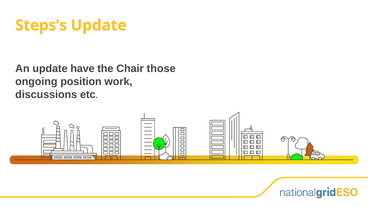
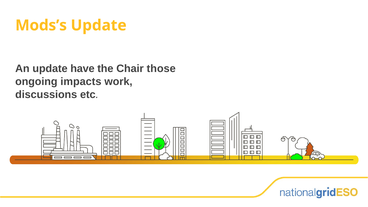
Steps’s: Steps’s -> Mods’s
position: position -> impacts
